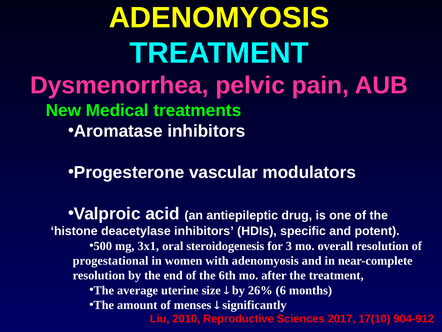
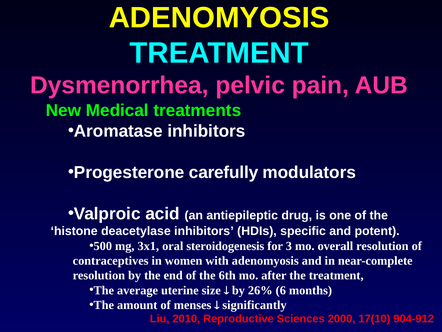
vascular: vascular -> carefully
progestational: progestational -> contraceptives
2017: 2017 -> 2000
